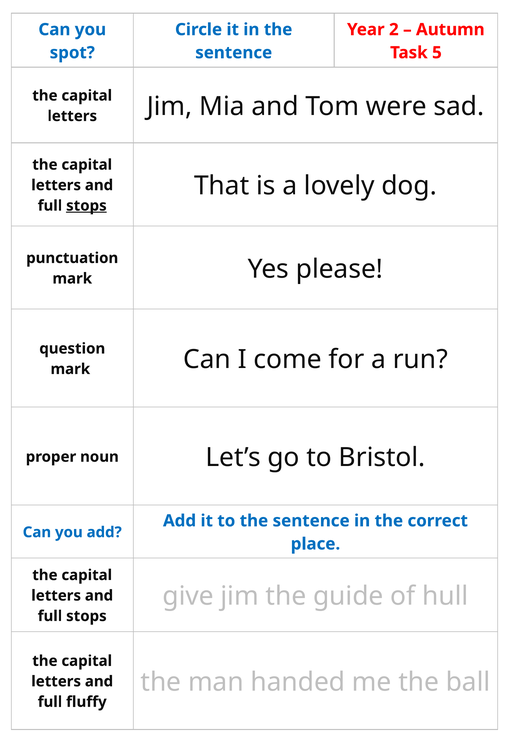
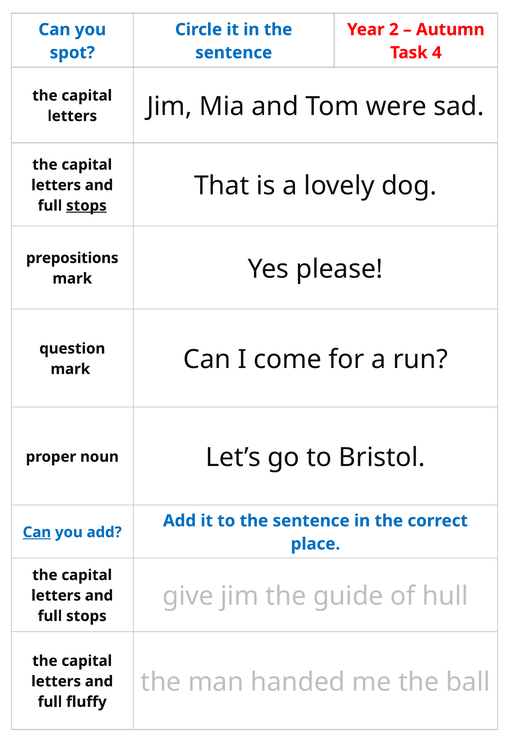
5: 5 -> 4
punctuation: punctuation -> prepositions
Can at (37, 532) underline: none -> present
